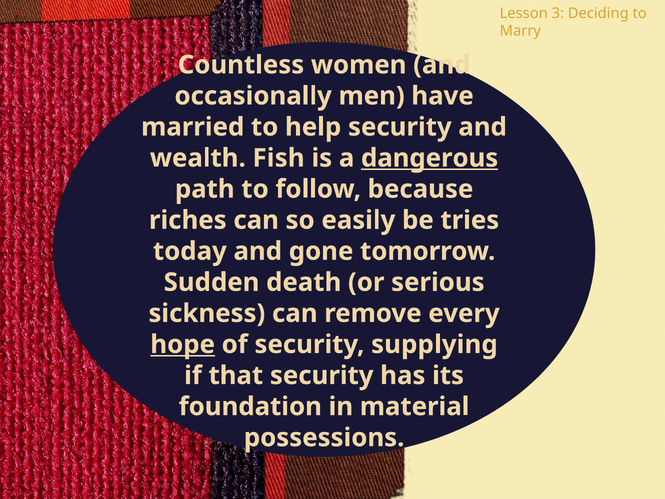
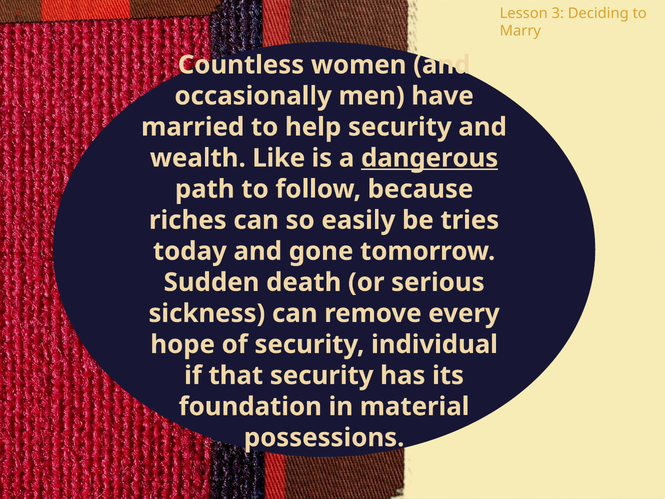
Fish: Fish -> Like
hope underline: present -> none
supplying: supplying -> individual
